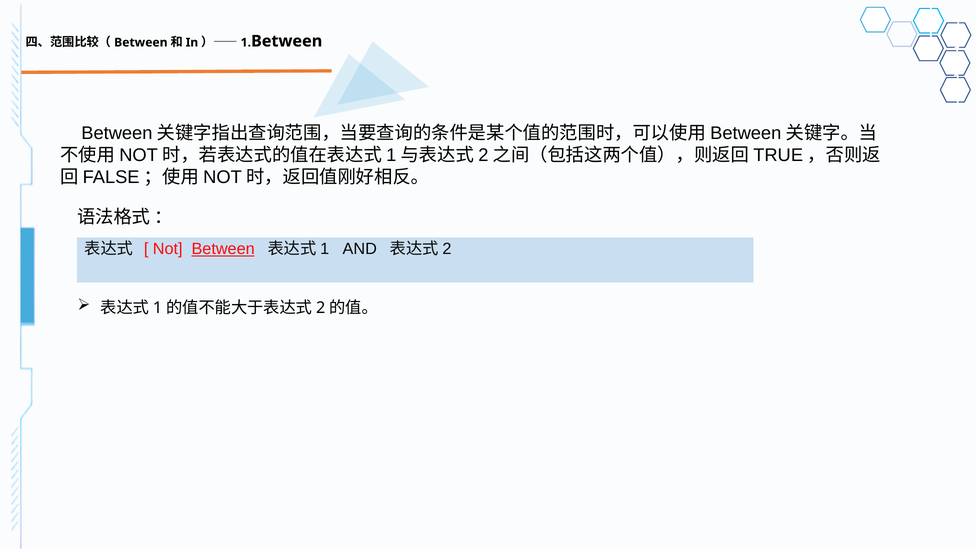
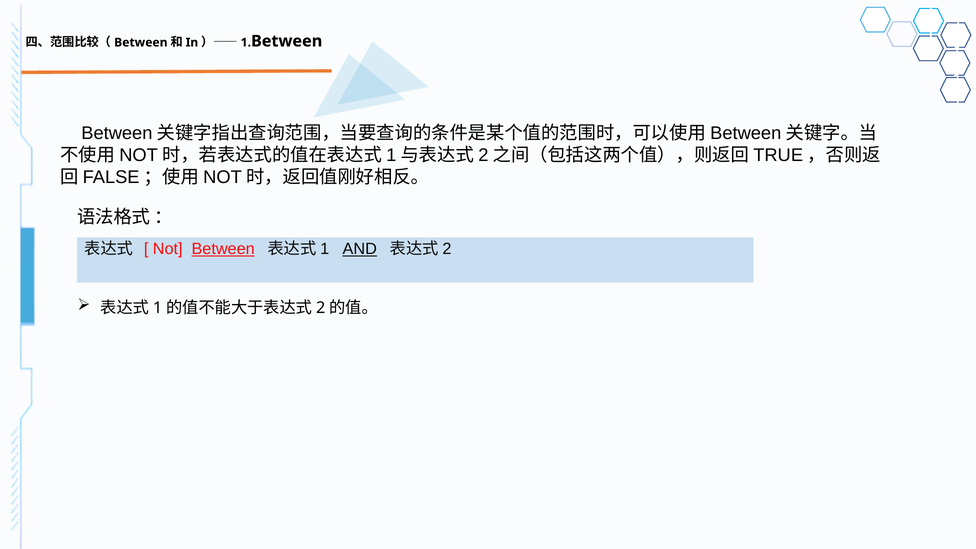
AND underline: none -> present
